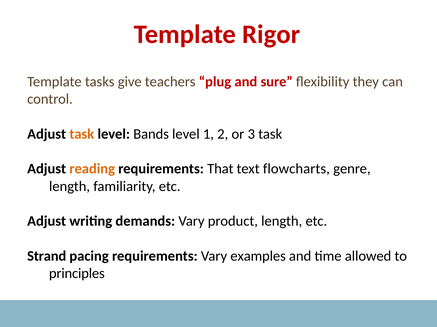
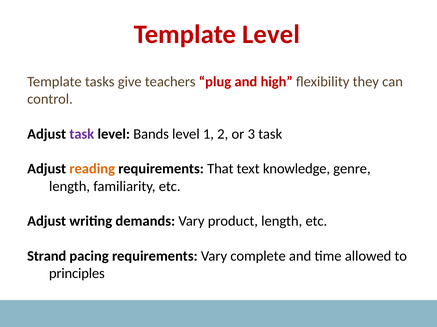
Template Rigor: Rigor -> Level
sure: sure -> high
task at (82, 134) colour: orange -> purple
flowcharts: flowcharts -> knowledge
examples: examples -> complete
